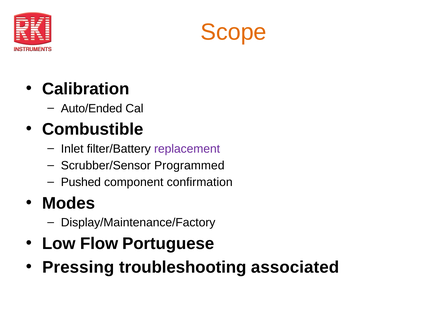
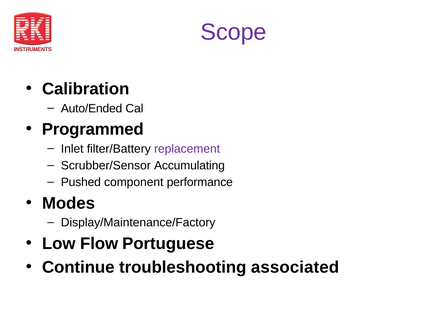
Scope colour: orange -> purple
Combustible: Combustible -> Programmed
Programmed: Programmed -> Accumulating
confirmation: confirmation -> performance
Pressing: Pressing -> Continue
